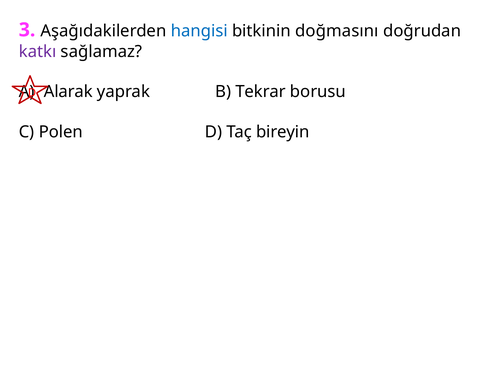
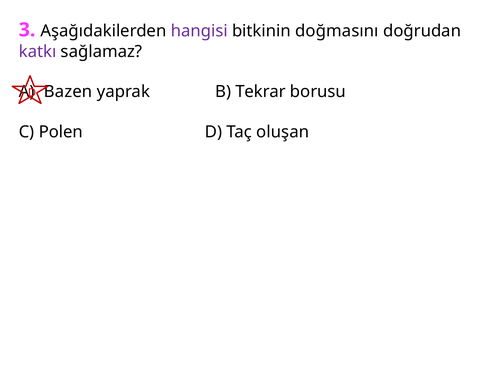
hangisi colour: blue -> purple
Alarak: Alarak -> Bazen
bireyin: bireyin -> oluşan
